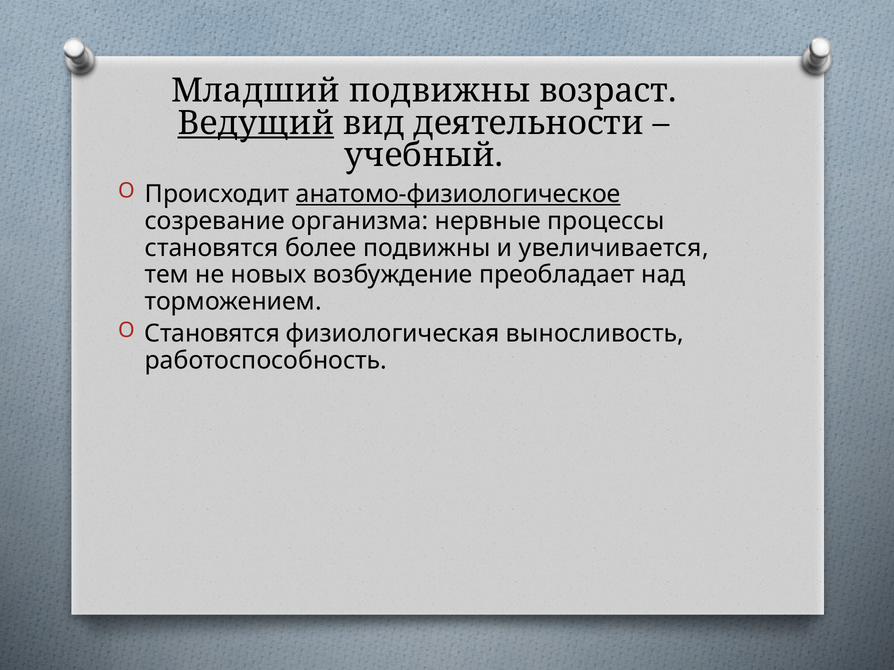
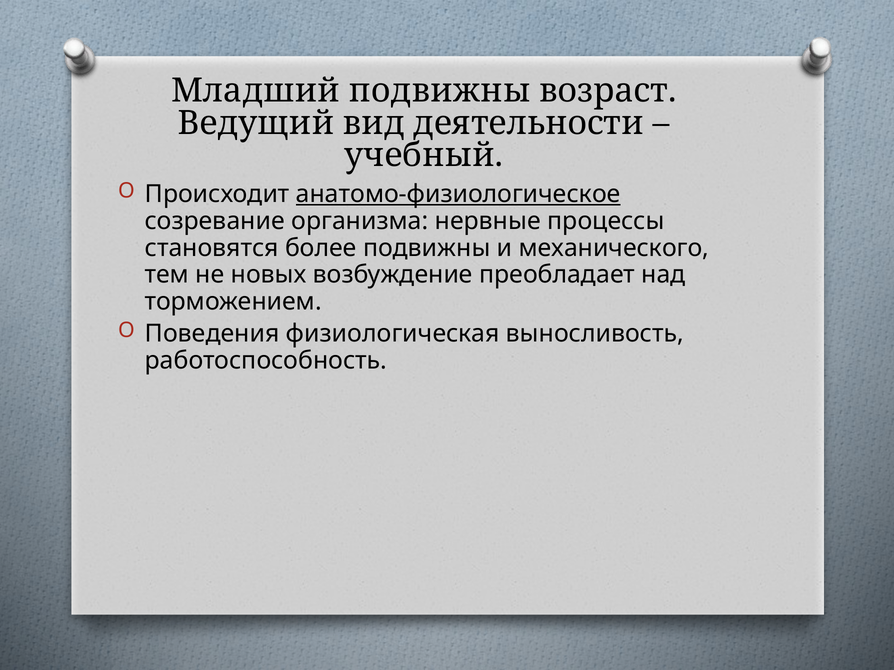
Ведущий underline: present -> none
увеличивается: увеличивается -> механического
Становятся at (212, 334): Становятся -> Поведения
